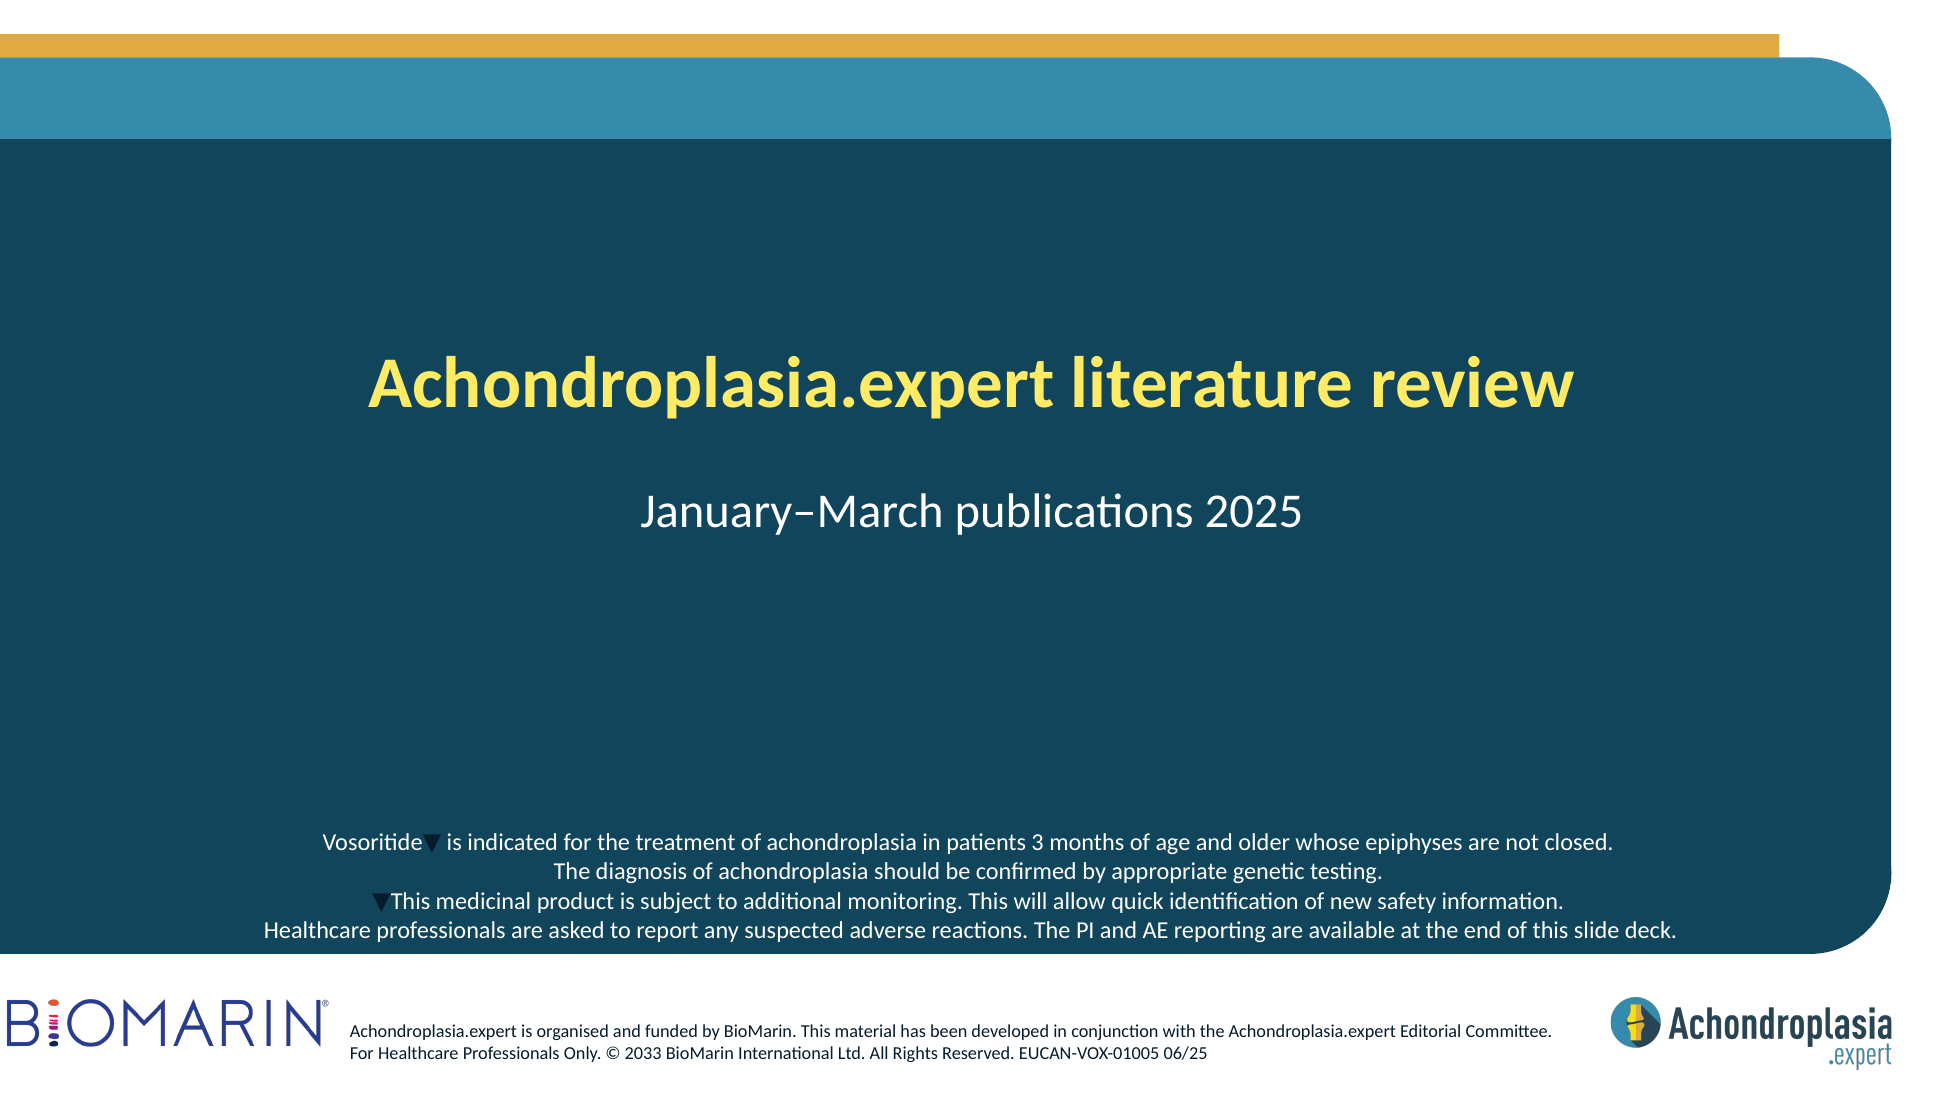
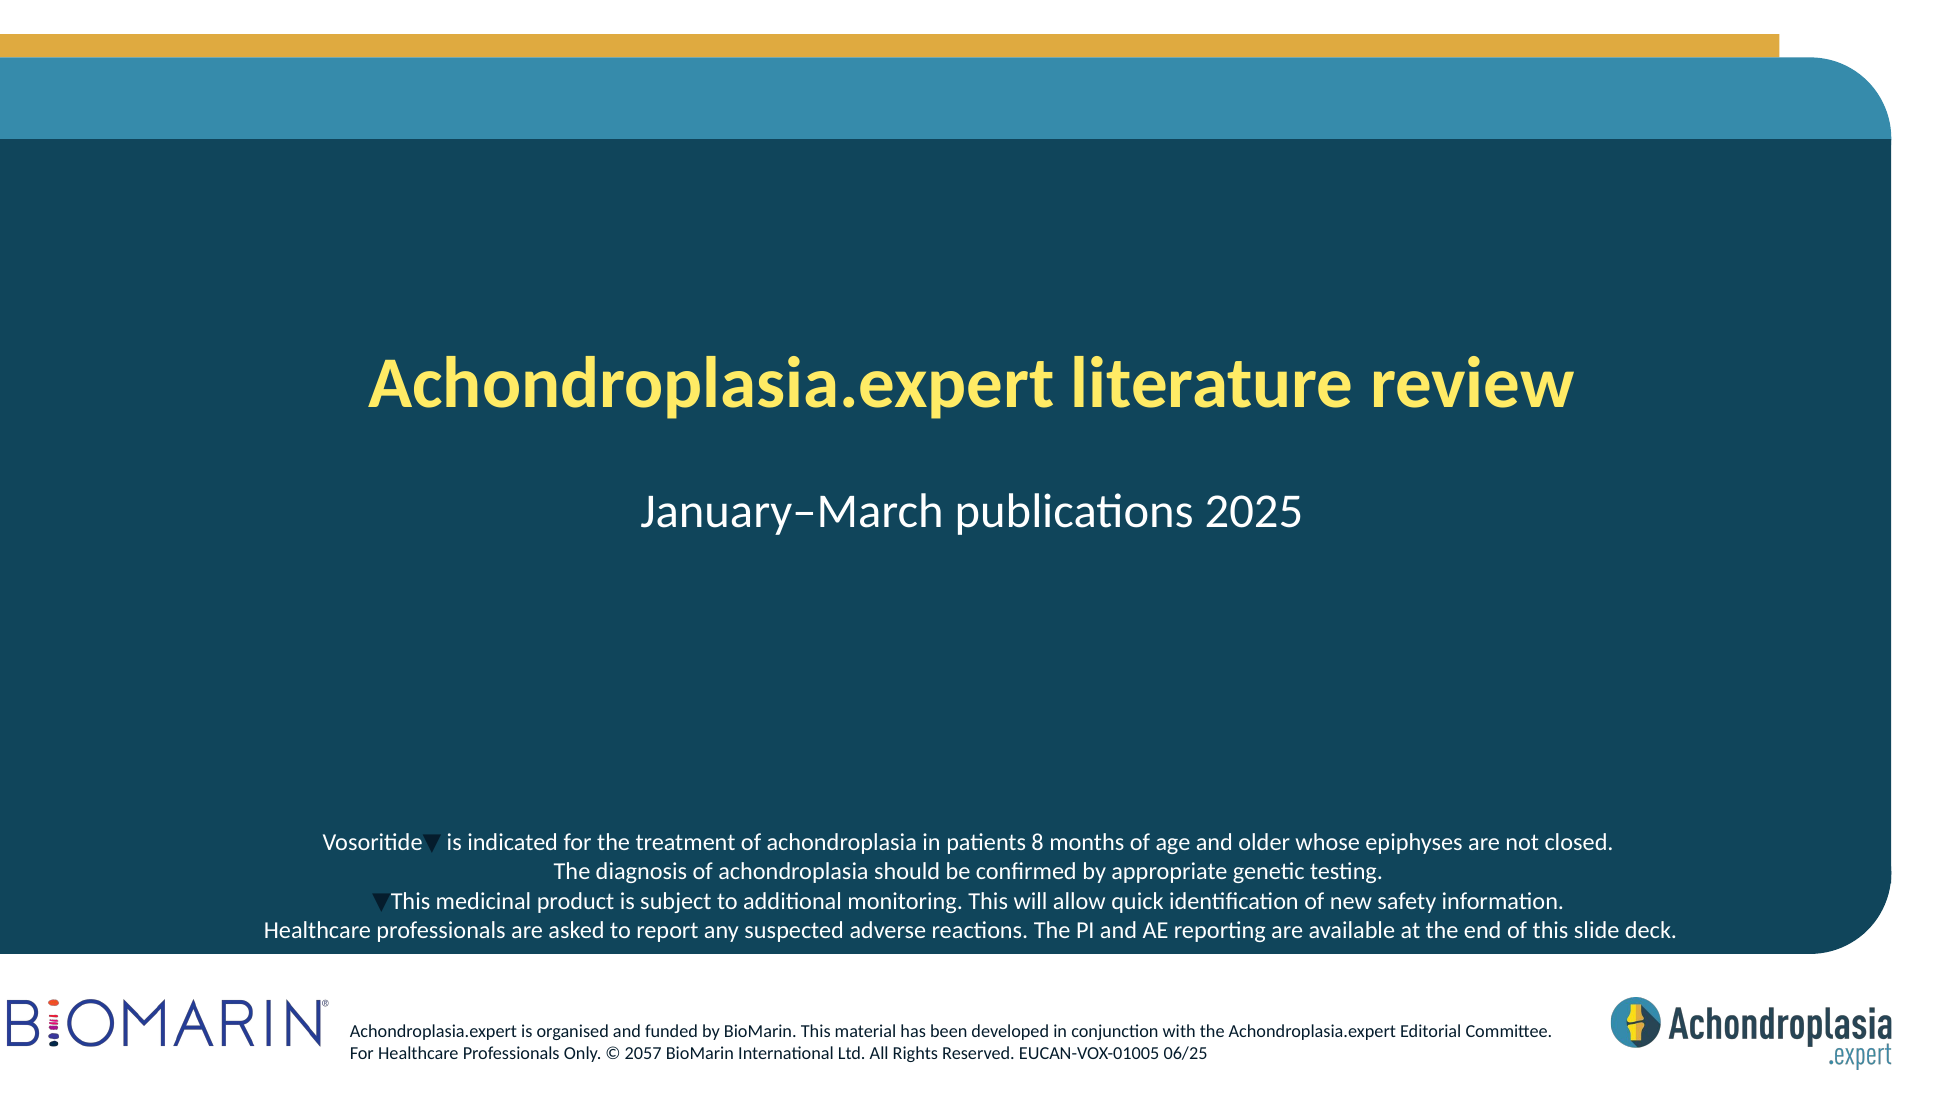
3: 3 -> 8
2033: 2033 -> 2057
